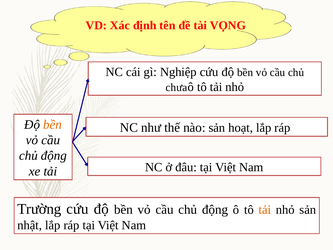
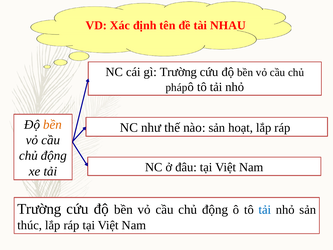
VỌNG: VỌNG -> NHAU
gì Nghiệp: Nghiệp -> Trường
chưa: chưa -> pháp
tải at (265, 210) colour: orange -> blue
nhật: nhật -> thúc
